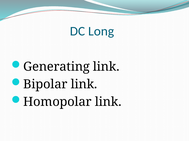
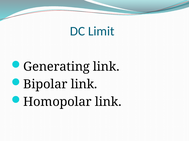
Long: Long -> Limit
